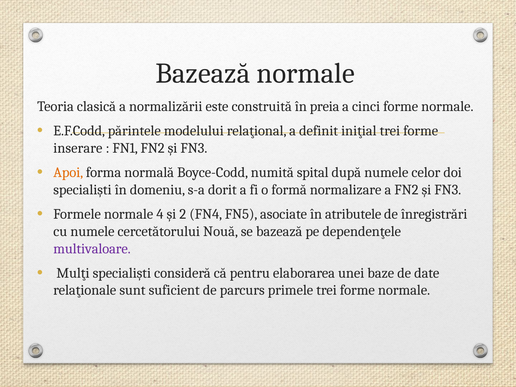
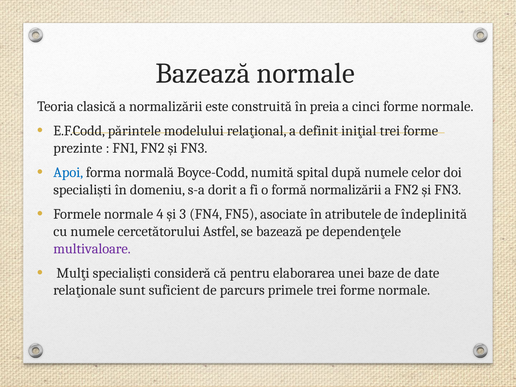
inserare: inserare -> prezinte
Apoi colour: orange -> blue
formă normalizare: normalizare -> normalizării
2: 2 -> 3
înregistrări: înregistrări -> îndeplinită
Nouă: Nouă -> Astfel
